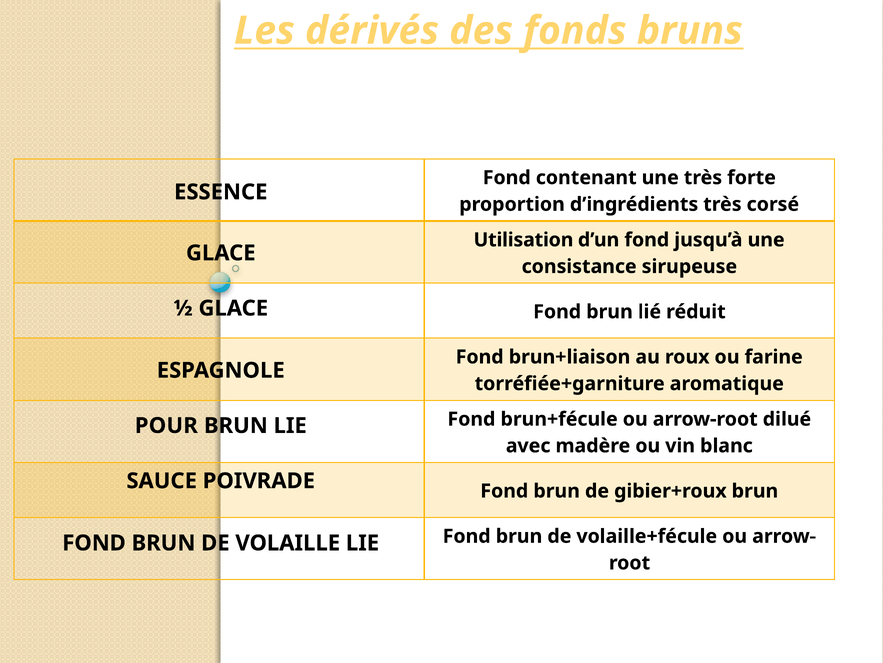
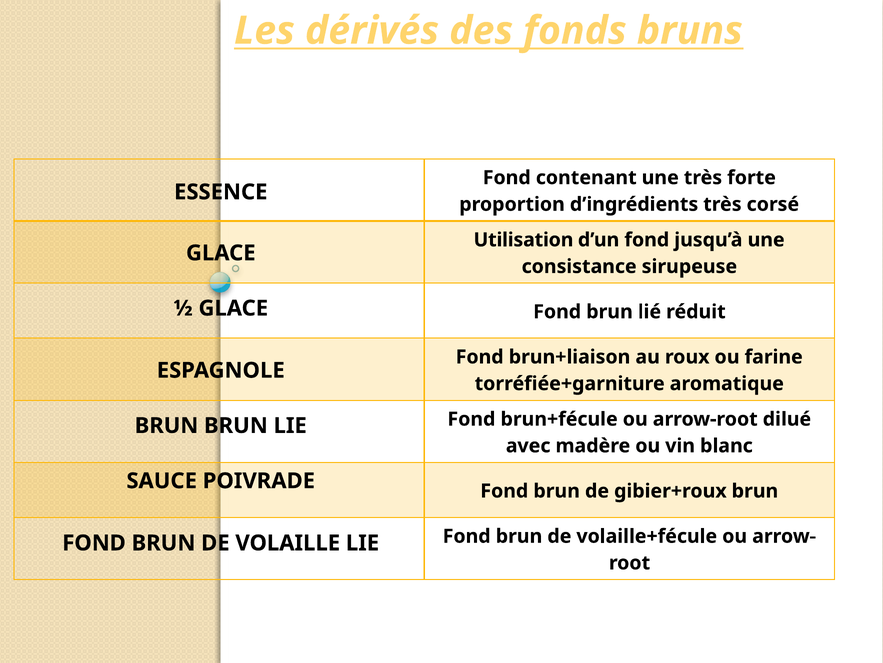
POUR at (166, 425): POUR -> BRUN
